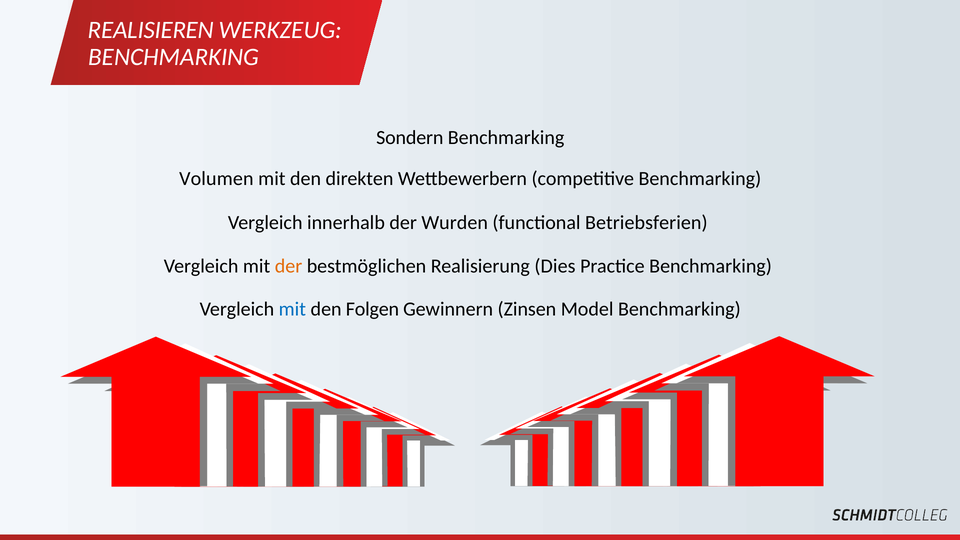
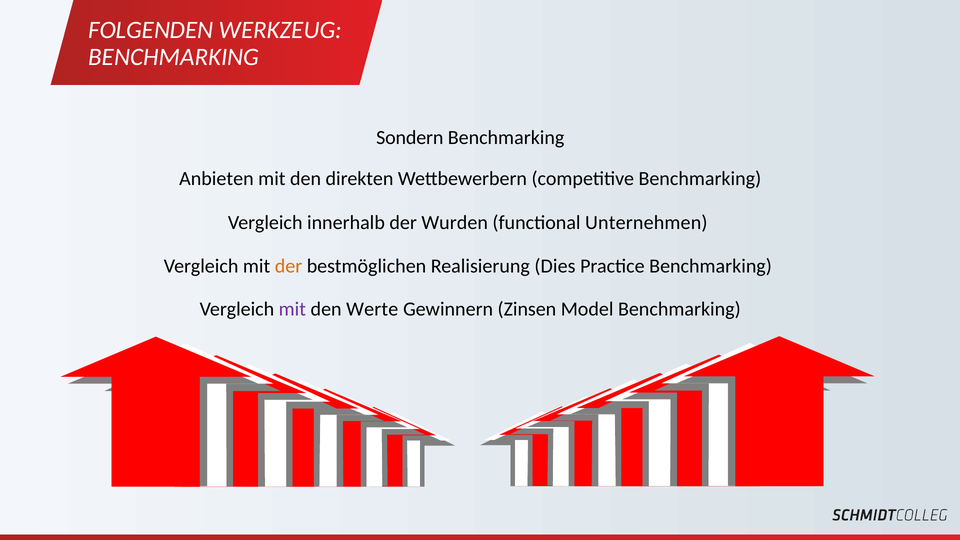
REALISIEREN: REALISIEREN -> FOLGENDEN
Volumen: Volumen -> Anbieten
Betriebsferien: Betriebsferien -> Unternehmen
mit at (292, 309) colour: blue -> purple
Folgen: Folgen -> Werte
